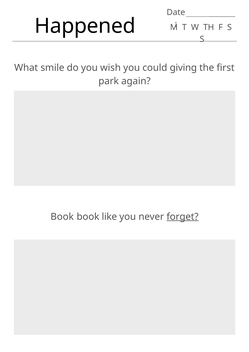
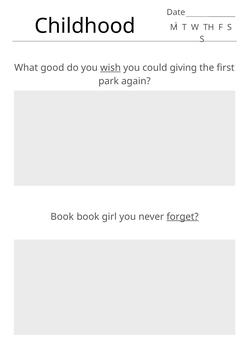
Happened: Happened -> Childhood
smile: smile -> good
wish underline: none -> present
like: like -> girl
